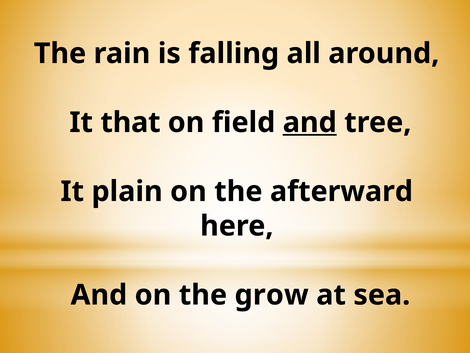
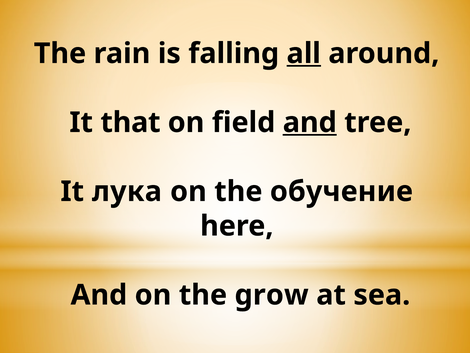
all underline: none -> present
plain: plain -> лука
afterward: afterward -> обучение
